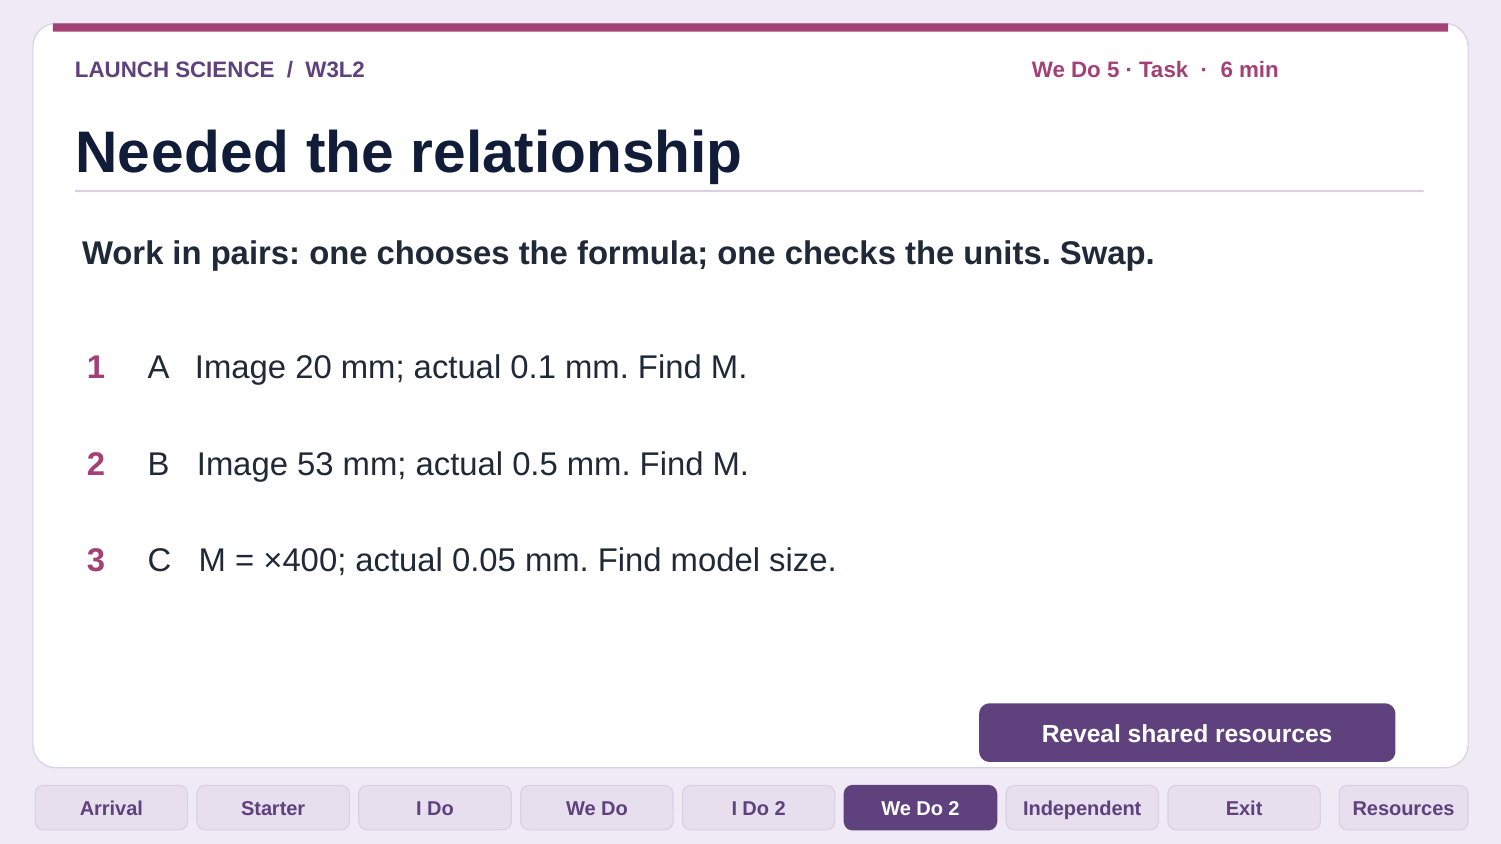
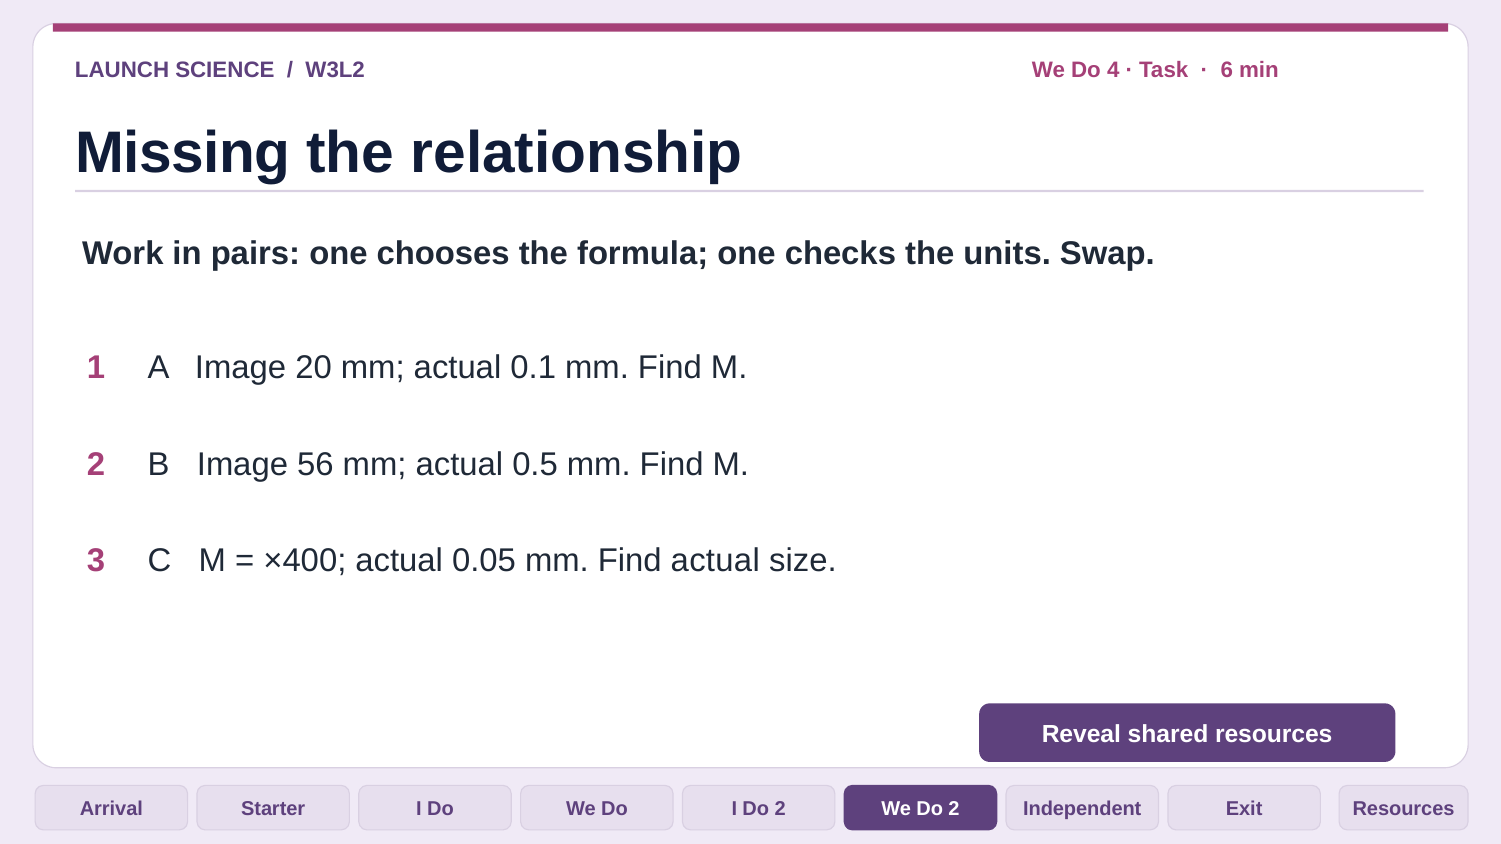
5: 5 -> 4
Needed: Needed -> Missing
53: 53 -> 56
Find model: model -> actual
